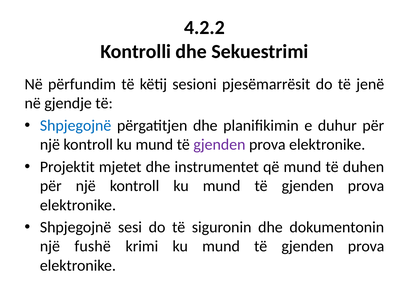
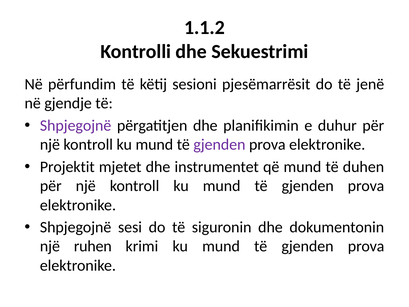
4.2.2: 4.2.2 -> 1.1.2
Shpjegojnë at (76, 126) colour: blue -> purple
fushë: fushë -> ruhen
